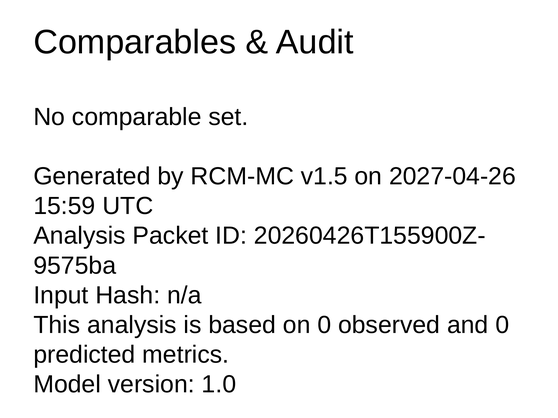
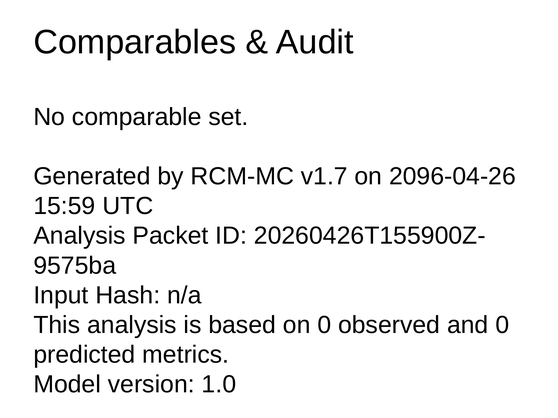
v1.5: v1.5 -> v1.7
2027-04-26: 2027-04-26 -> 2096-04-26
